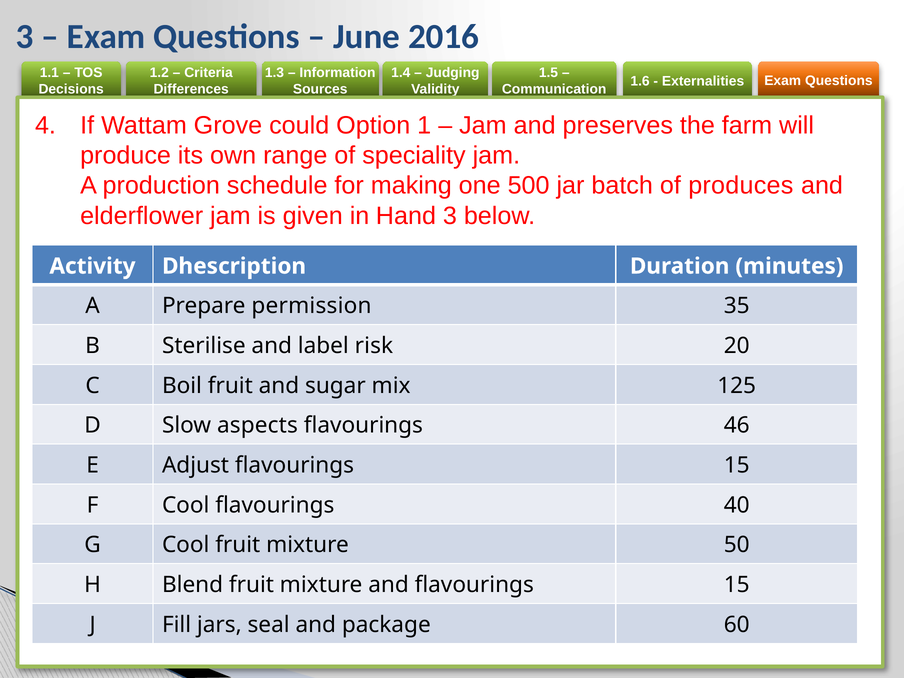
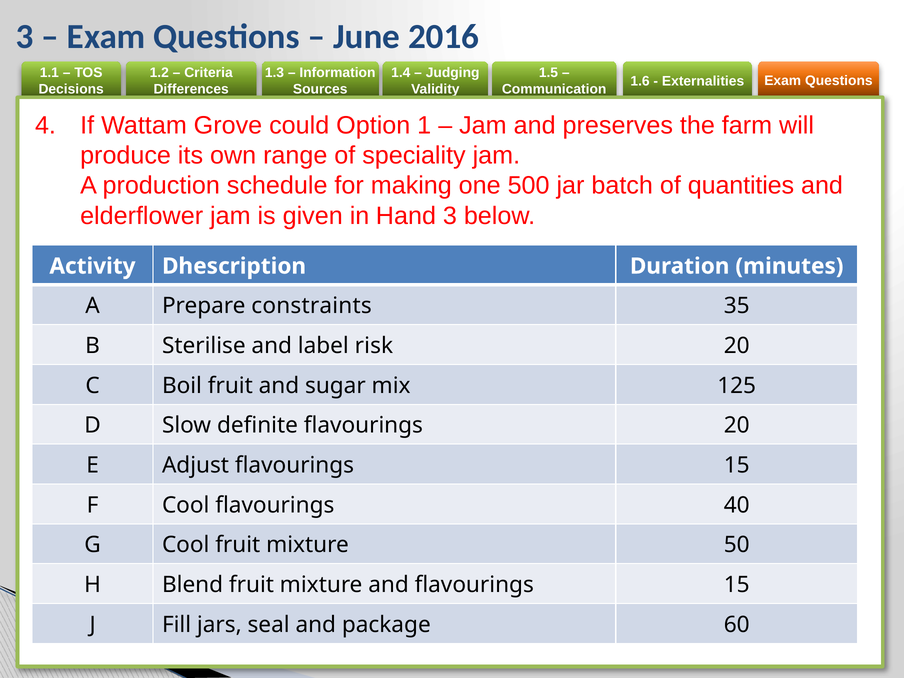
produces: produces -> quantities
permission: permission -> constraints
aspects: aspects -> definite
flavourings 46: 46 -> 20
